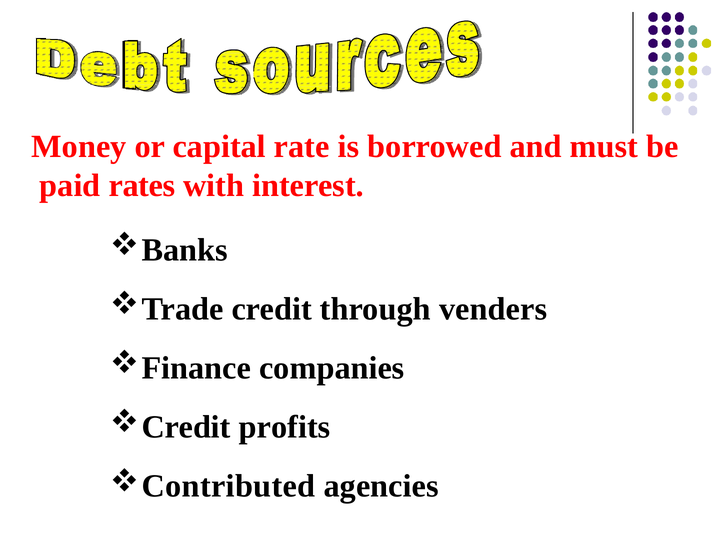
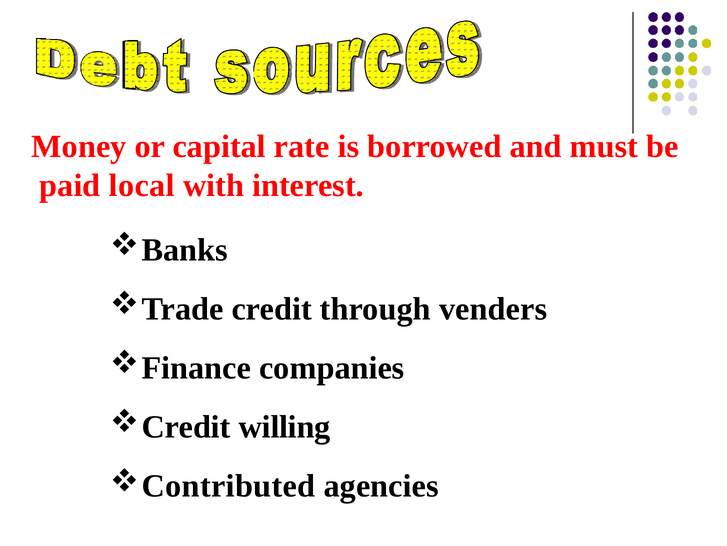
rates: rates -> local
profits: profits -> willing
